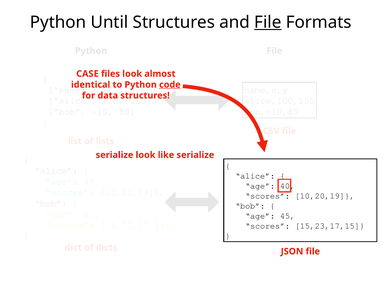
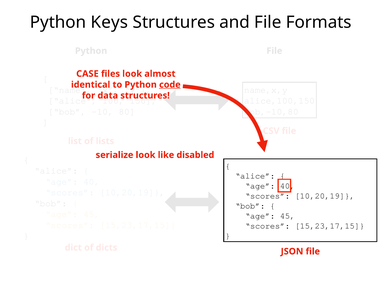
Until: Until -> Keys
File at (268, 22) underline: present -> none
like serialize: serialize -> disabled
